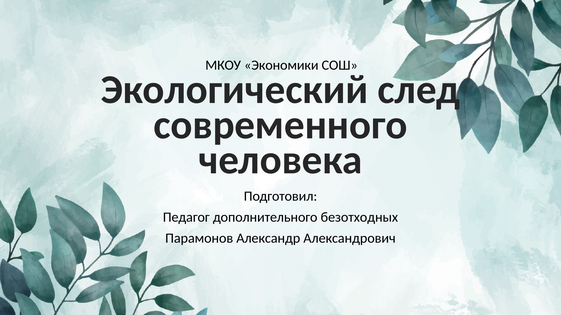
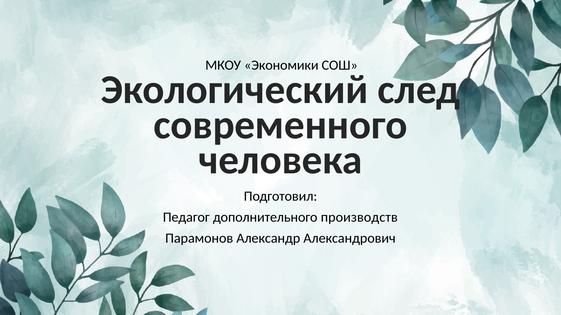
безотходных: безотходных -> производств
